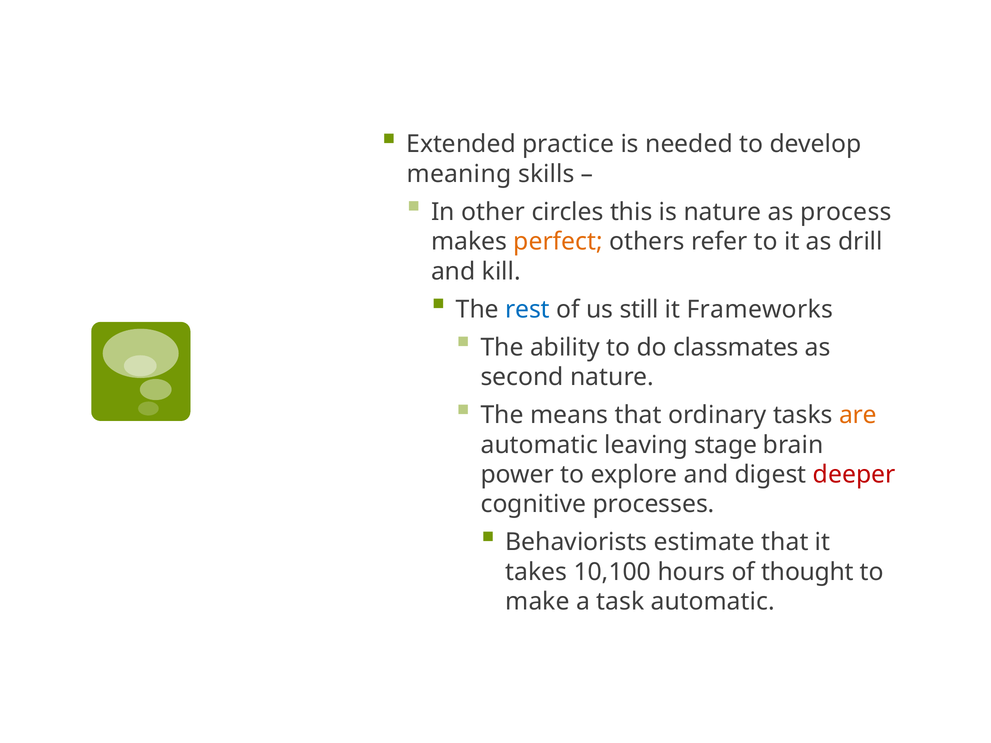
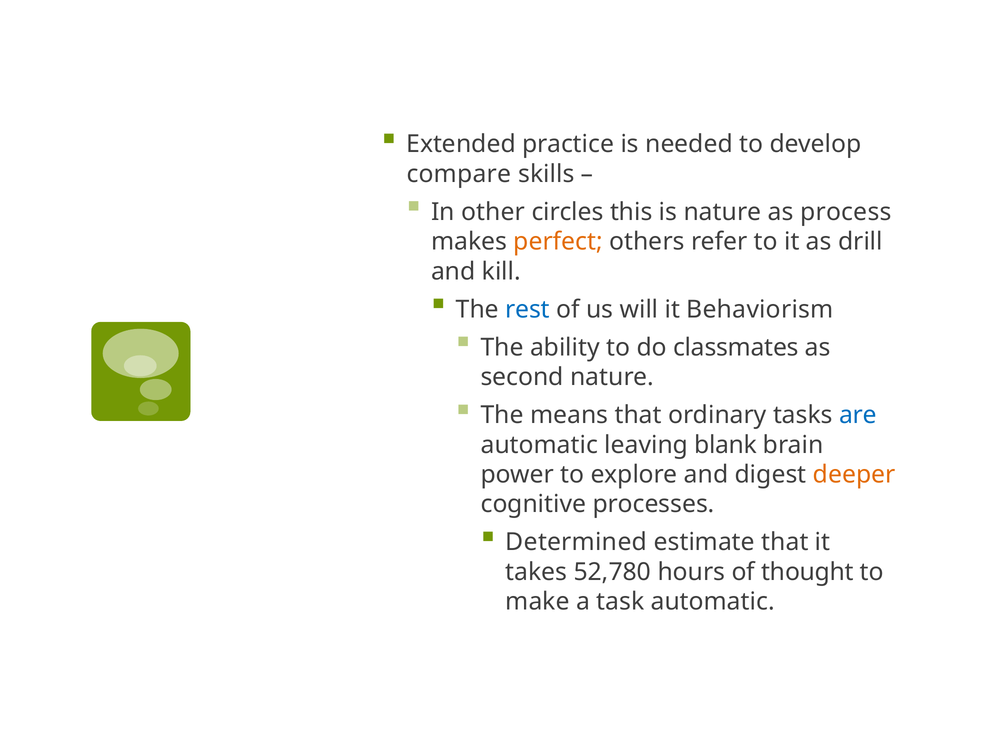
meaning: meaning -> compare
still: still -> will
Frameworks: Frameworks -> Behaviorism
are colour: orange -> blue
stage: stage -> blank
deeper colour: red -> orange
Behaviorists: Behaviorists -> Determined
10,100: 10,100 -> 52,780
